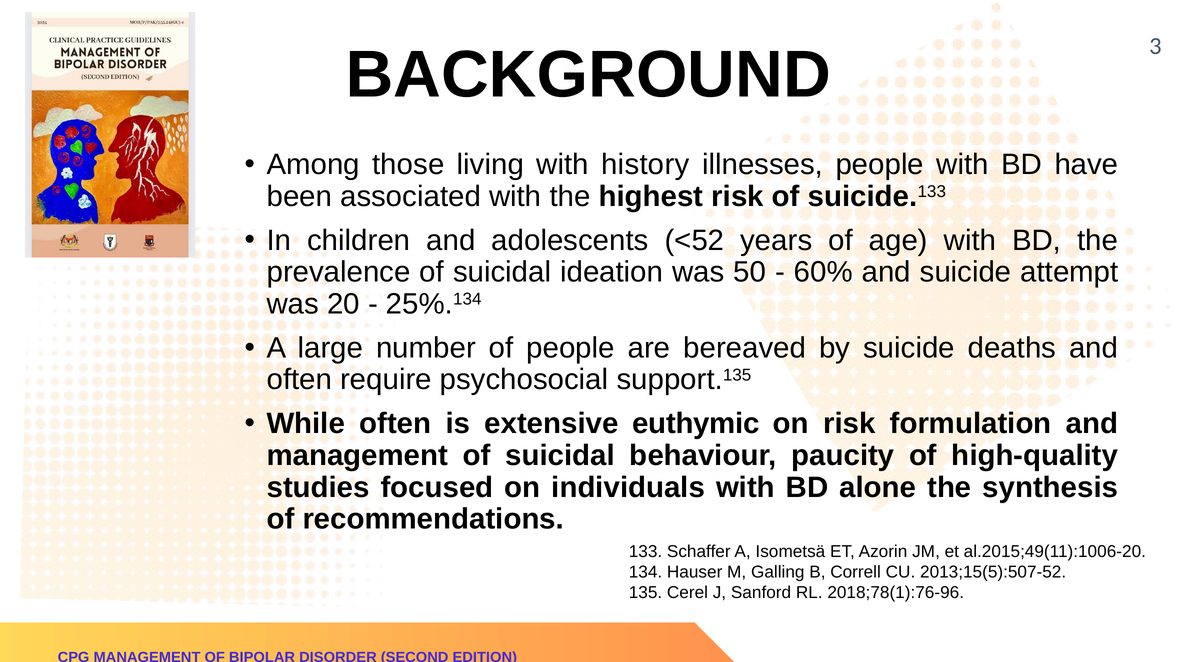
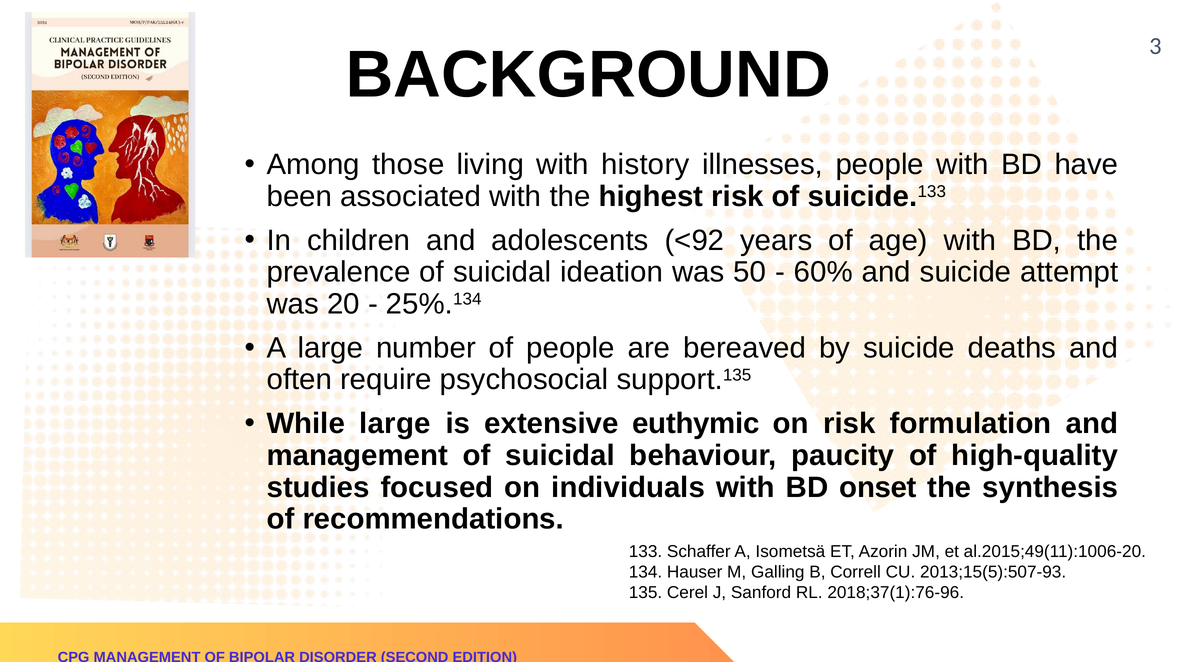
<52: <52 -> <92
While often: often -> large
alone: alone -> onset
2013;15(5):507-52: 2013;15(5):507-52 -> 2013;15(5):507-93
2018;78(1):76-96: 2018;78(1):76-96 -> 2018;37(1):76-96
